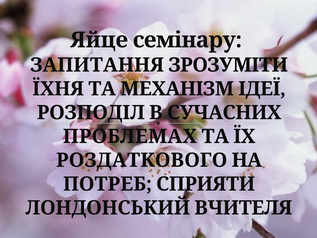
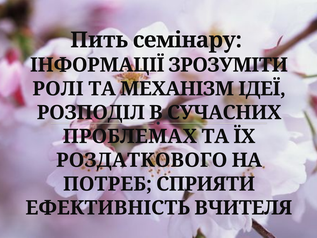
Яйце: Яйце -> Пить
ЗАПИТАННЯ: ЗАПИТАННЯ -> ІНФОРМАЦІЇ
ЇХНЯ: ЇХНЯ -> РОЛІ
ЛОНДОНСЬКИЙ: ЛОНДОНСЬКИЙ -> ЕФЕКТИВНІСТЬ
